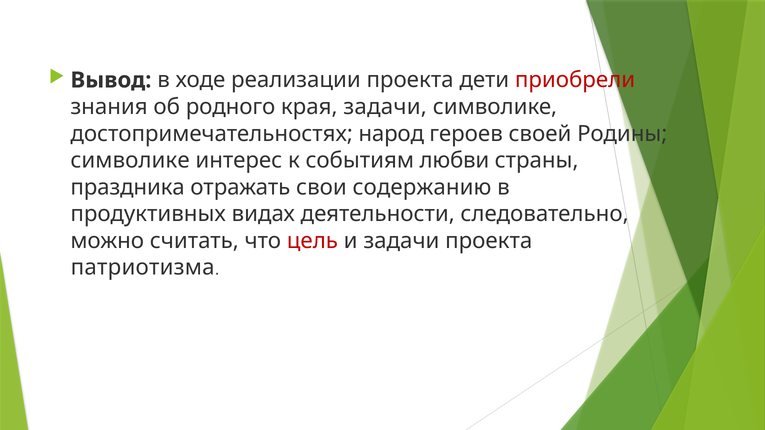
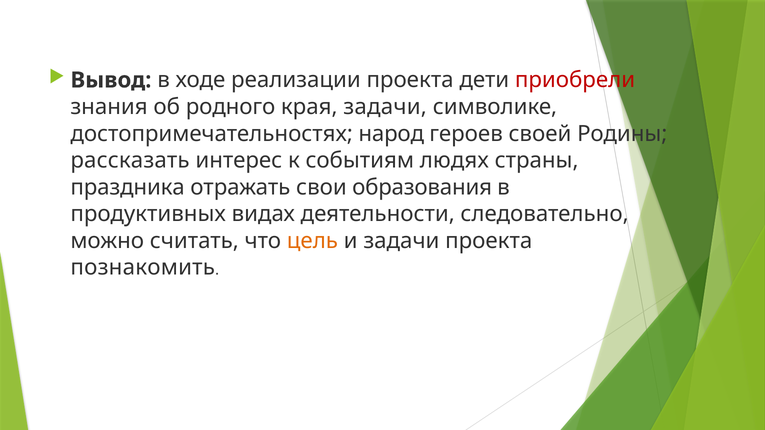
символике at (130, 161): символике -> рассказать
любви: любви -> людях
содержанию: содержанию -> образования
цель colour: red -> orange
патриотизма: патриотизма -> познакомить
